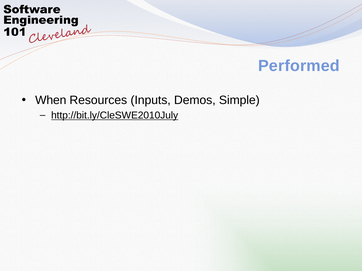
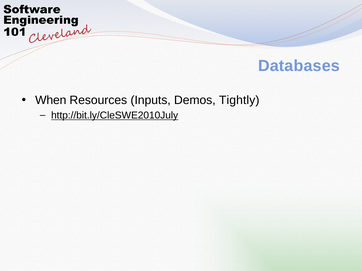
Performed: Performed -> Databases
Simple: Simple -> Tightly
